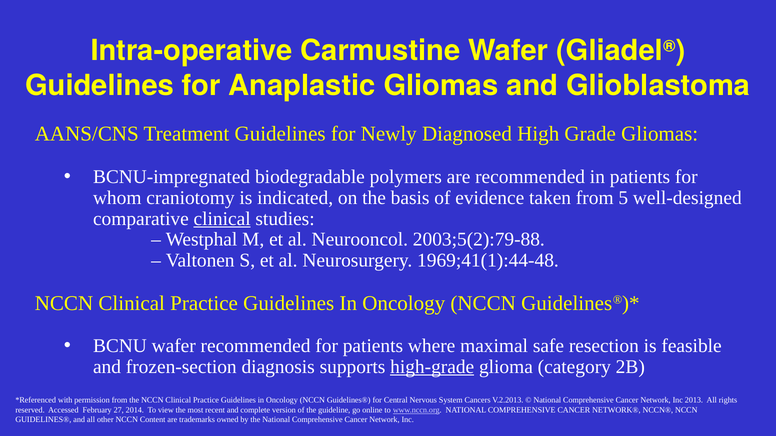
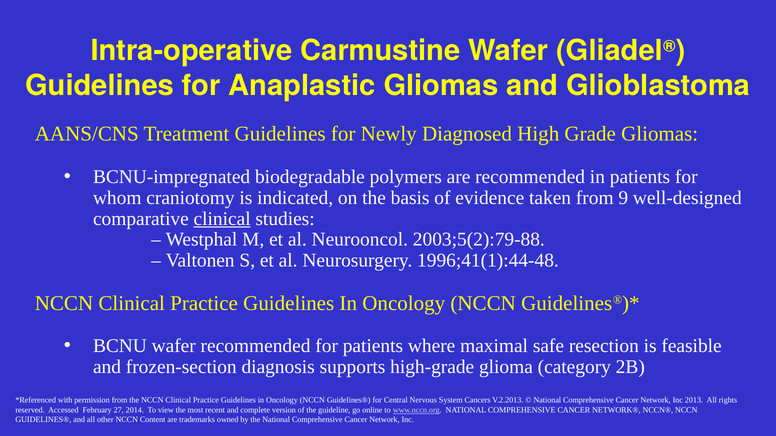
5: 5 -> 9
1969;41(1):44-48: 1969;41(1):44-48 -> 1996;41(1):44-48
high-grade underline: present -> none
